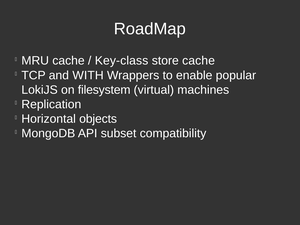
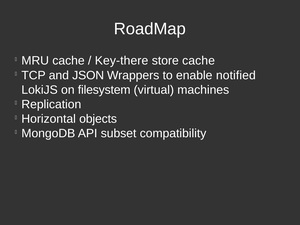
Key-class: Key-class -> Key-there
WITH: WITH -> JSON
popular: popular -> notified
